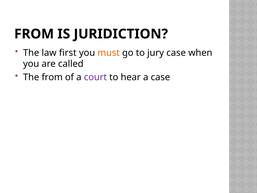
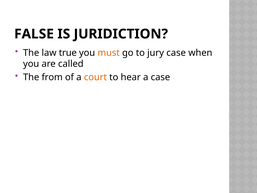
FROM at (34, 34): FROM -> FALSE
first: first -> true
court colour: purple -> orange
